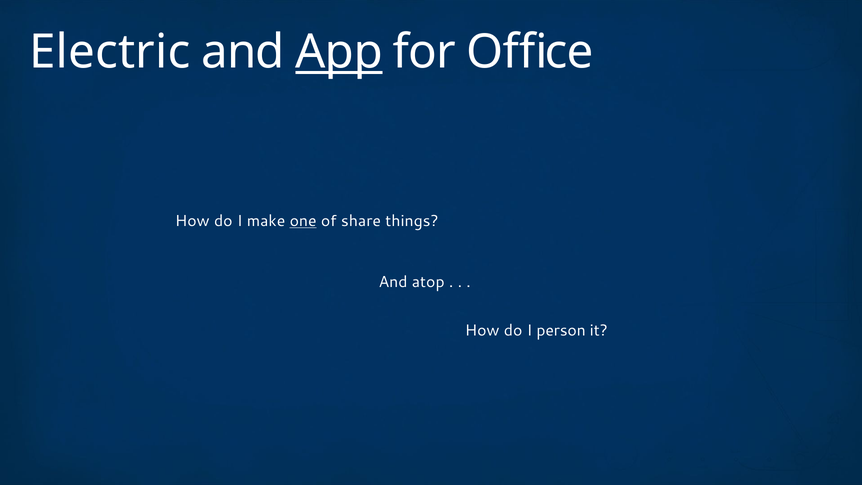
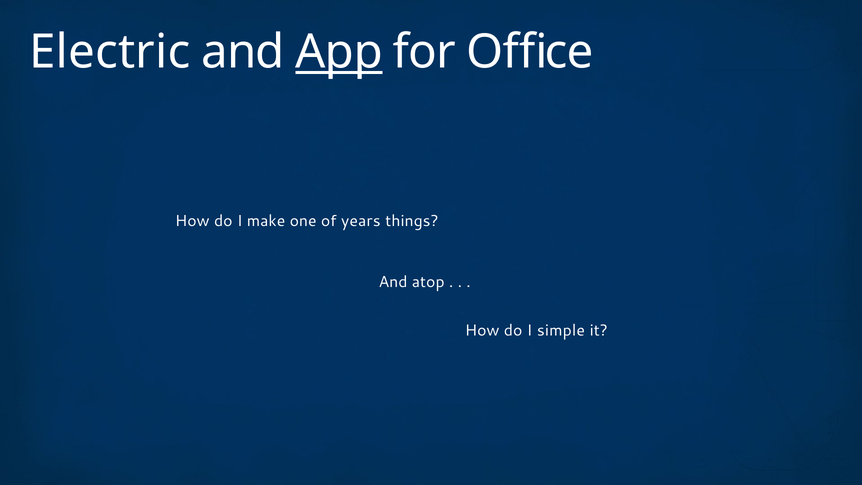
one underline: present -> none
share: share -> years
person: person -> simple
